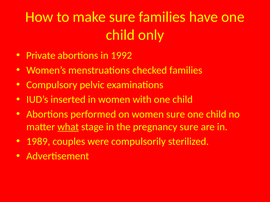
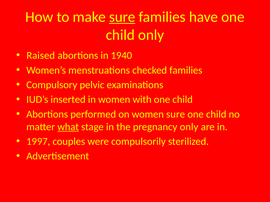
sure at (122, 17) underline: none -> present
Private: Private -> Raised
1992: 1992 -> 1940
pregnancy sure: sure -> only
1989: 1989 -> 1997
